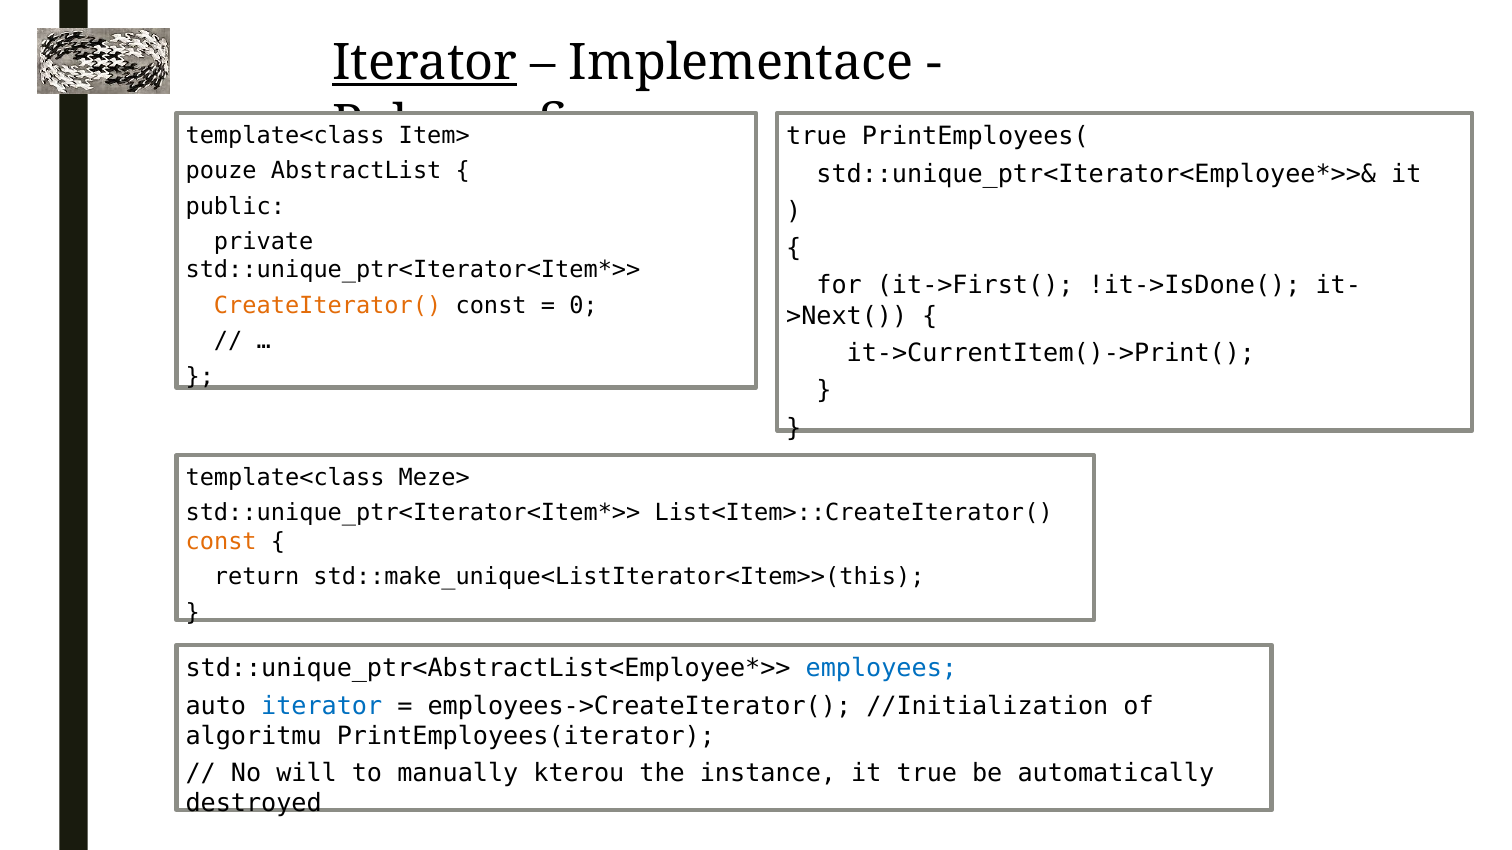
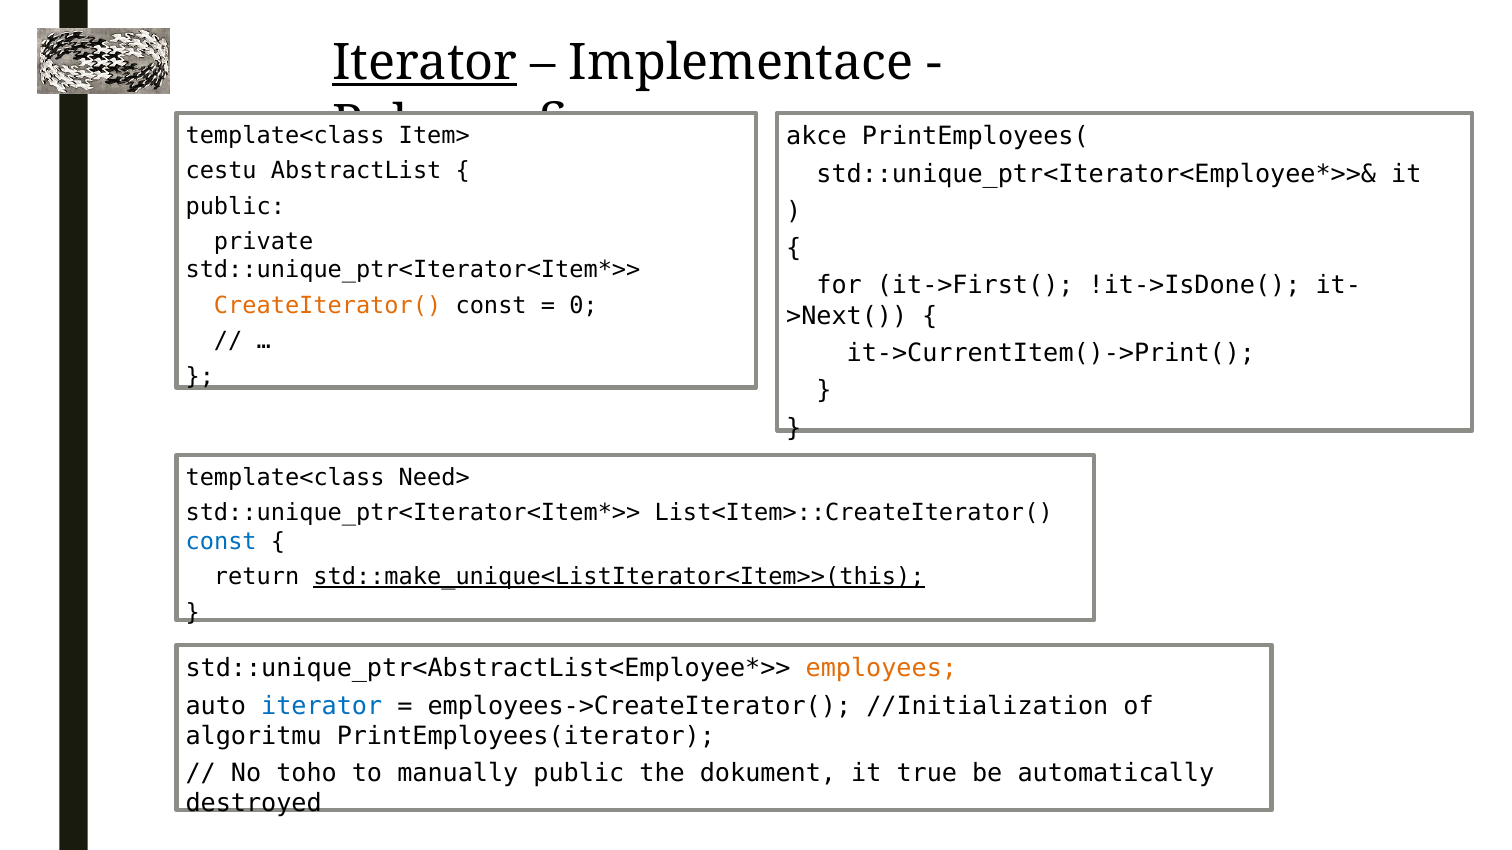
true at (816, 137): true -> akce
pouze: pouze -> cestu
Meze>: Meze> -> Need>
const at (221, 542) colour: orange -> blue
std::make_unique<ListIterator<Item>>(this underline: none -> present
employees colour: blue -> orange
will: will -> toho
manually kterou: kterou -> public
instance: instance -> dokument
